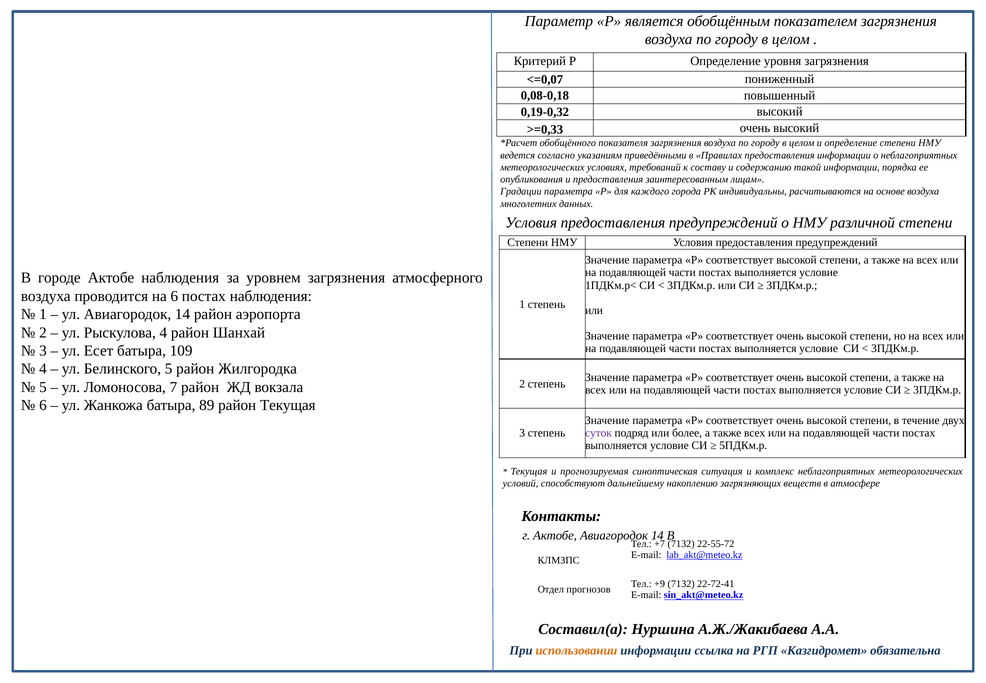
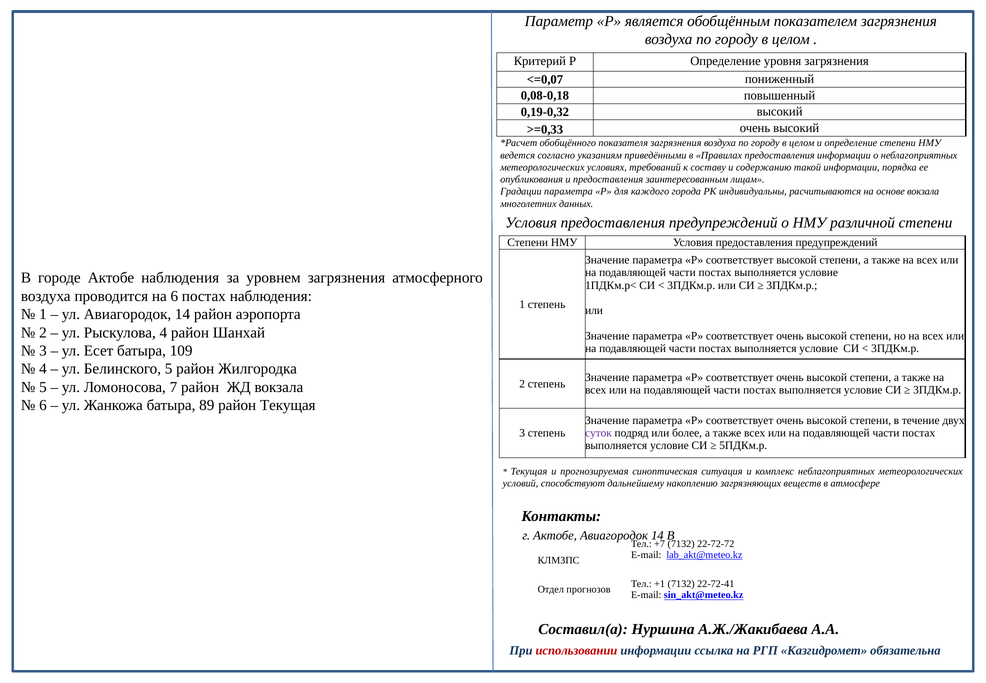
основе воздуха: воздуха -> вокзала
22-55-72: 22-55-72 -> 22-72-72
+9: +9 -> +1
использовании colour: orange -> red
